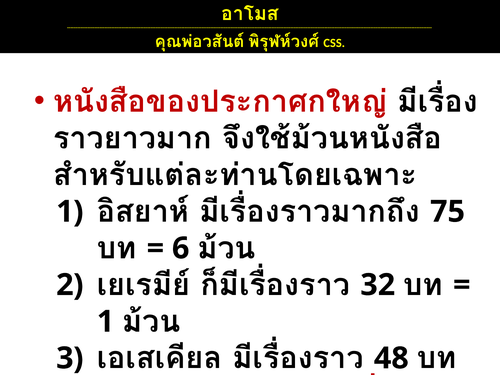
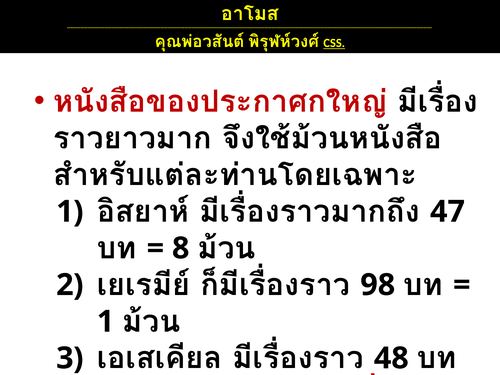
CSS underline: none -> present
75: 75 -> 47
6: 6 -> 8
32: 32 -> 98
